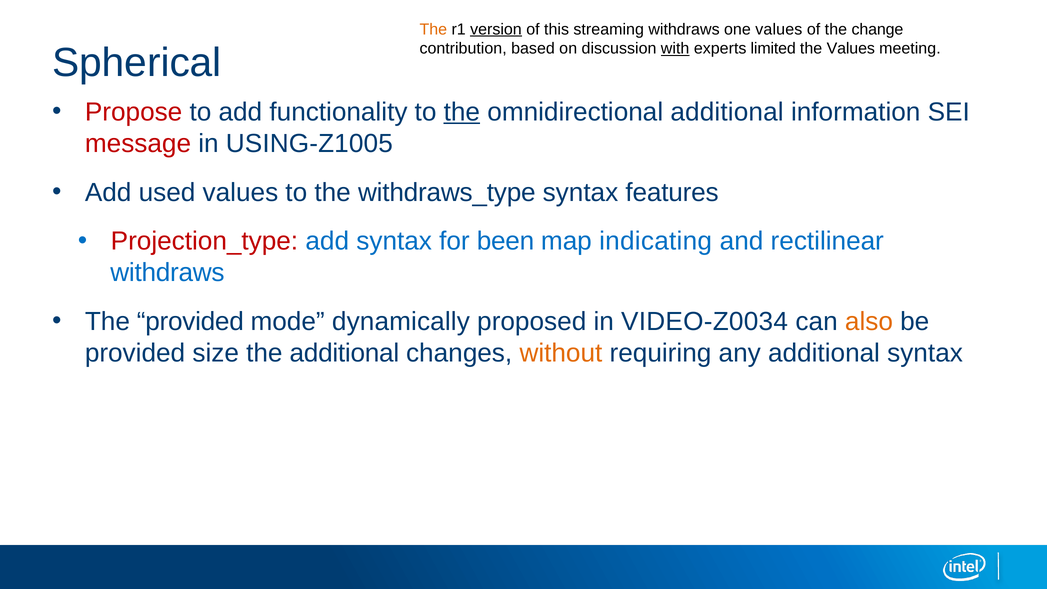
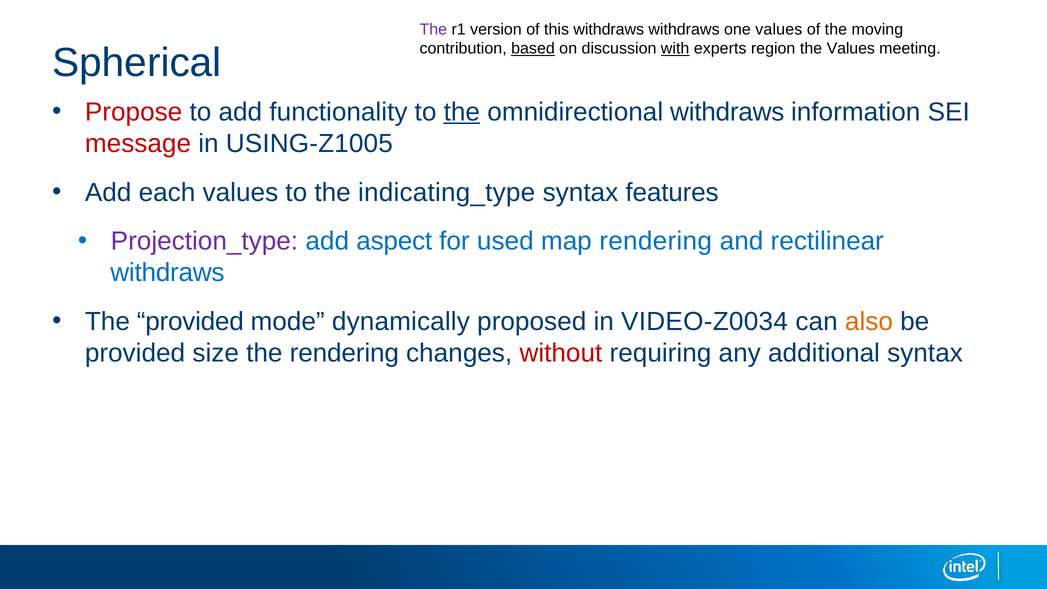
The at (433, 29) colour: orange -> purple
version underline: present -> none
this streaming: streaming -> withdraws
change: change -> moving
based underline: none -> present
limited: limited -> region
omnidirectional additional: additional -> withdraws
used: used -> each
withdraws_type: withdraws_type -> indicating_type
Projection_type colour: red -> purple
add syntax: syntax -> aspect
been: been -> used
map indicating: indicating -> rendering
the additional: additional -> rendering
without colour: orange -> red
